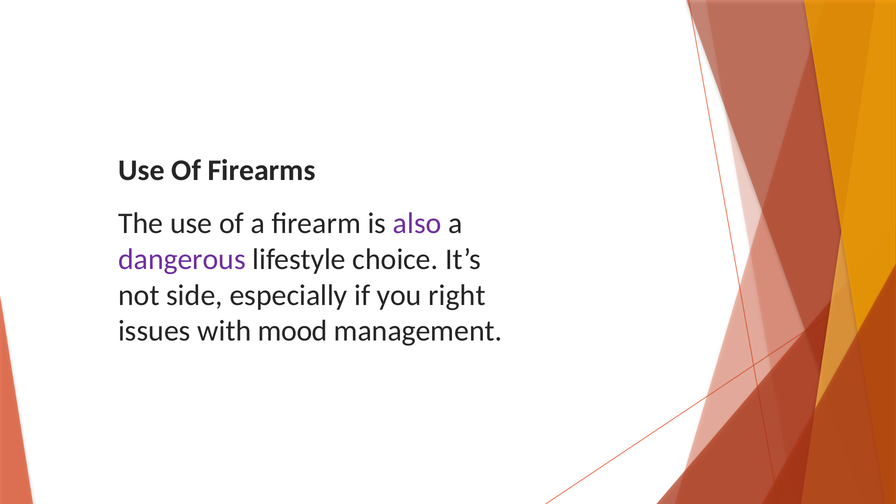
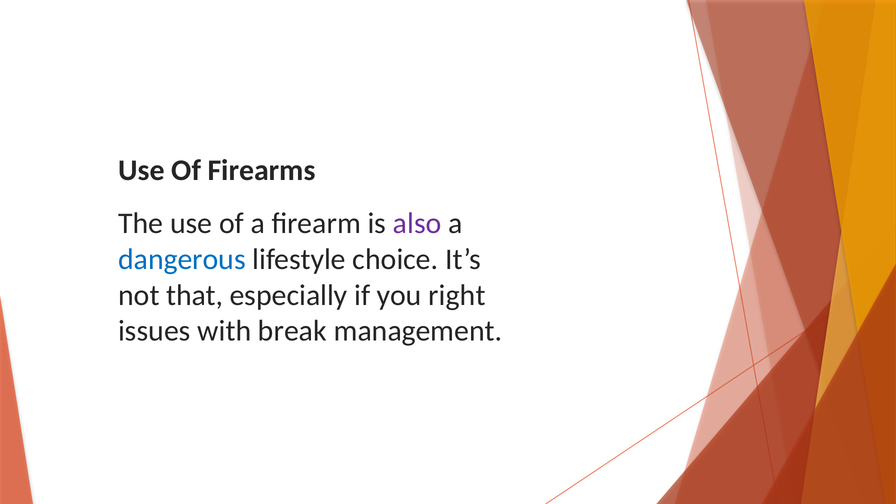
dangerous colour: purple -> blue
side: side -> that
mood: mood -> break
